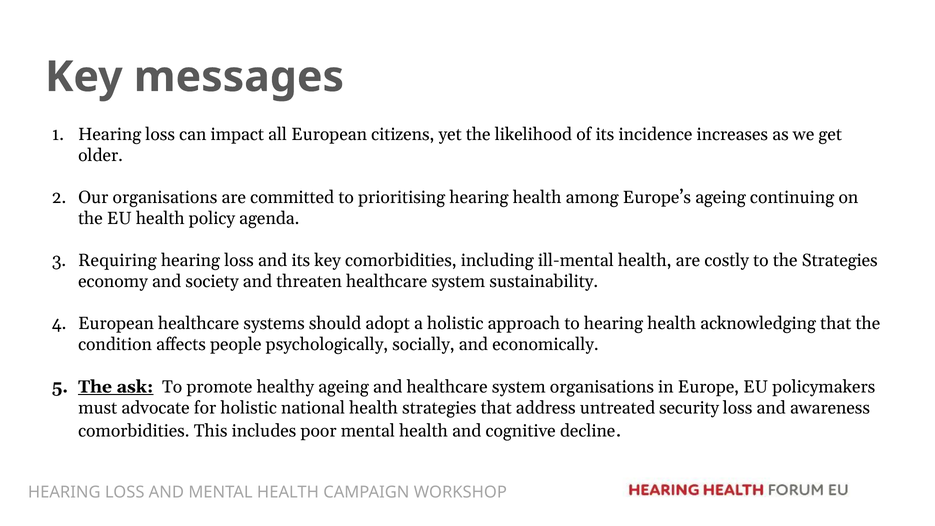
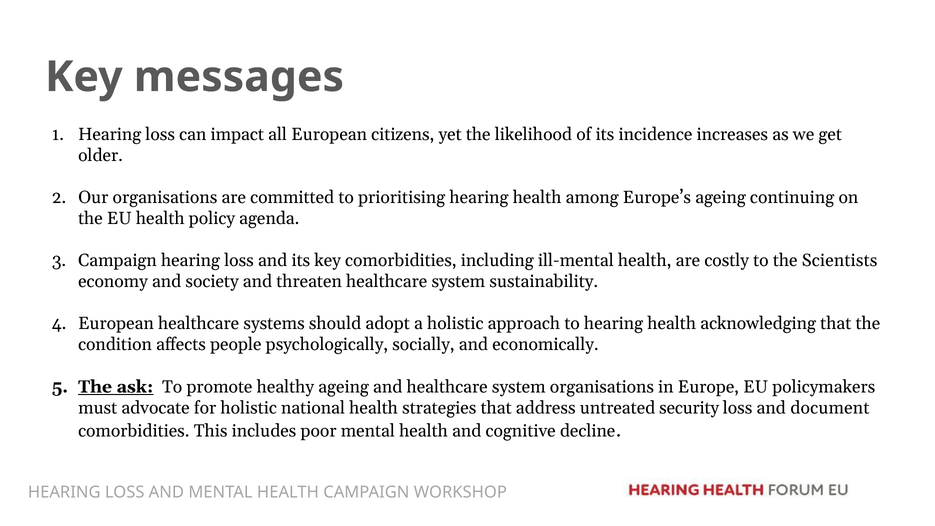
Requiring at (117, 260): Requiring -> Campaign
the Strategies: Strategies -> Scientists
awareness: awareness -> document
